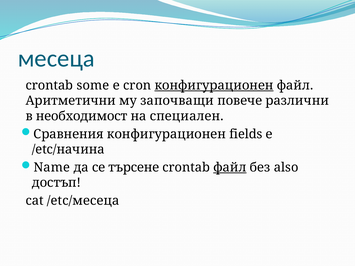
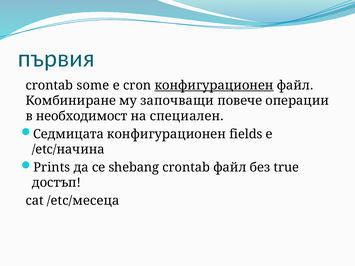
месеца: месеца -> първия
Аритметични: Аритметични -> Комбиниране
различни: различни -> операции
Сравнения: Сравнения -> Седмицата
Name: Name -> Prints
търсене: търсене -> shebang
файл at (230, 167) underline: present -> none
also: also -> true
